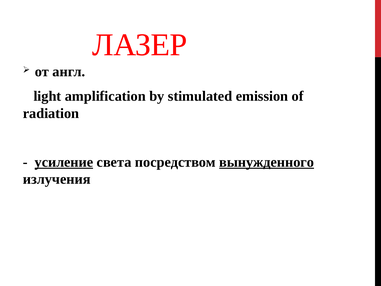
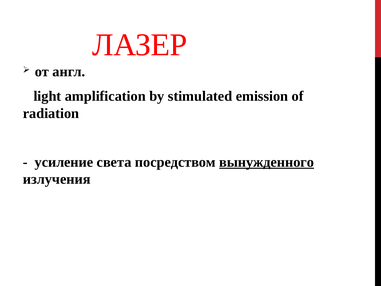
усиление underline: present -> none
